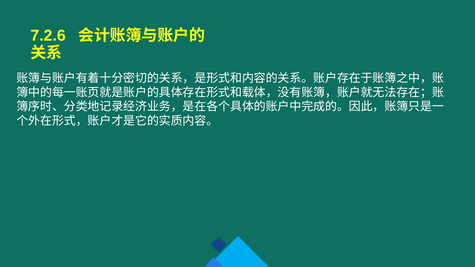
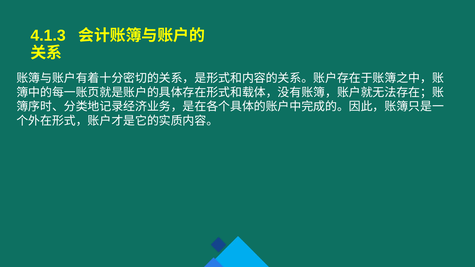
7.2.6: 7.2.6 -> 4.1.3
